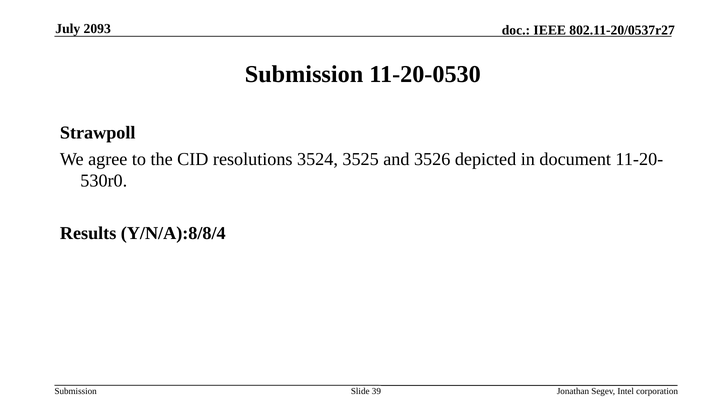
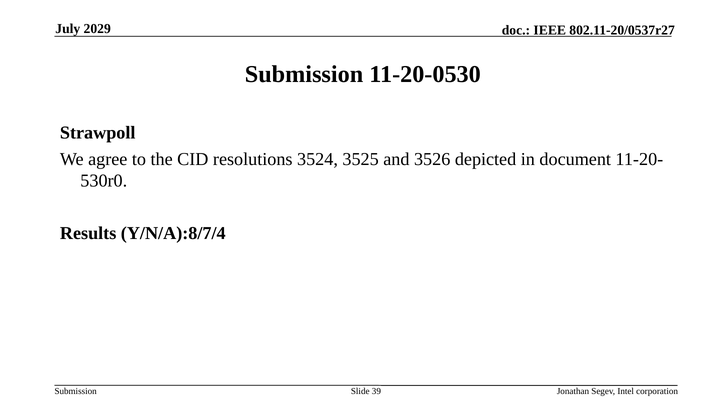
2093: 2093 -> 2029
Y/N/A):8/8/4: Y/N/A):8/8/4 -> Y/N/A):8/7/4
